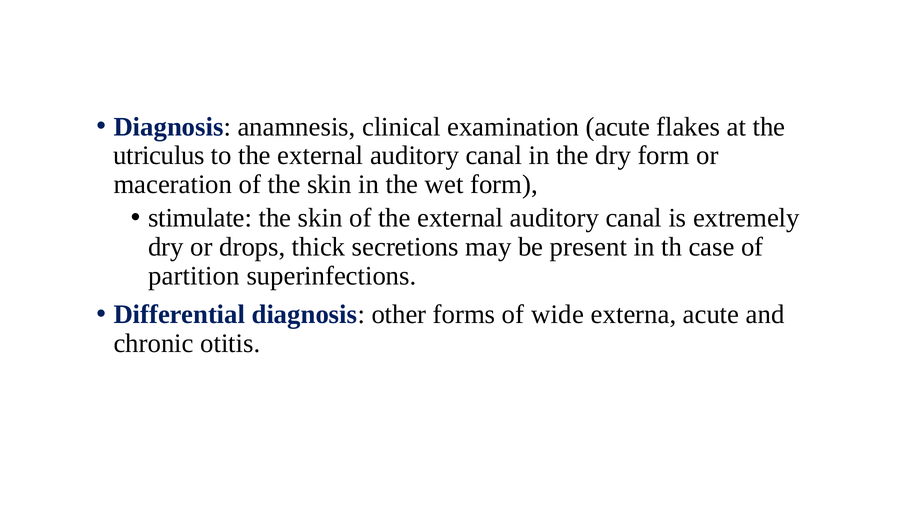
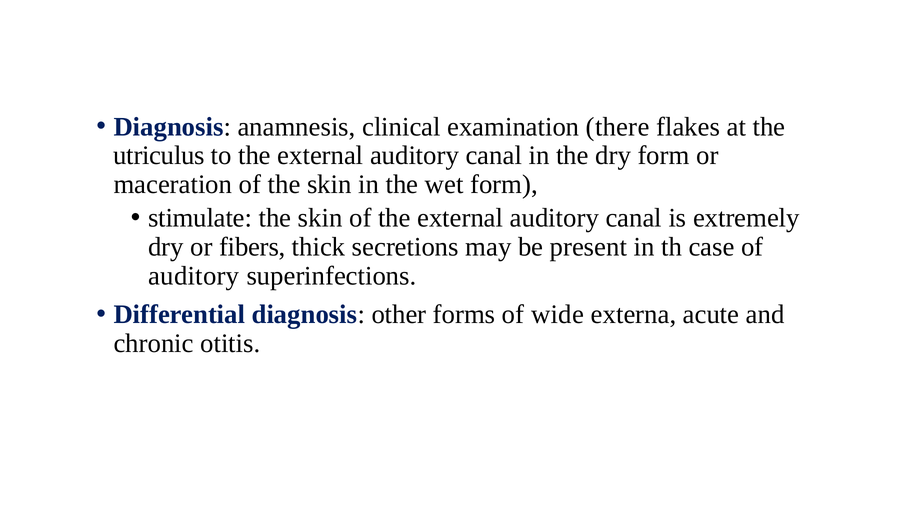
examination acute: acute -> there
drops: drops -> fibers
partition at (194, 276): partition -> auditory
